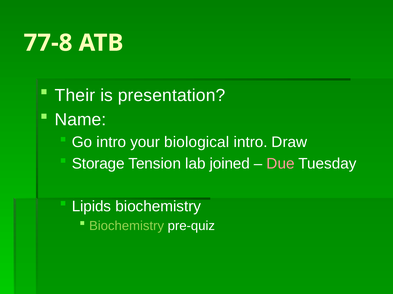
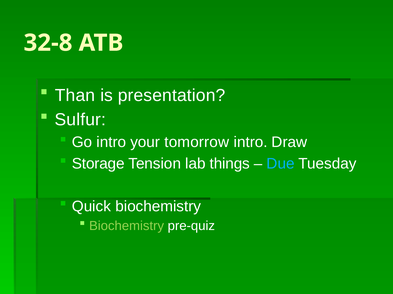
77-8: 77-8 -> 32-8
Their: Their -> Than
Name: Name -> Sulfur
biological: biological -> tomorrow
joined: joined -> things
Due colour: pink -> light blue
Lipids: Lipids -> Quick
